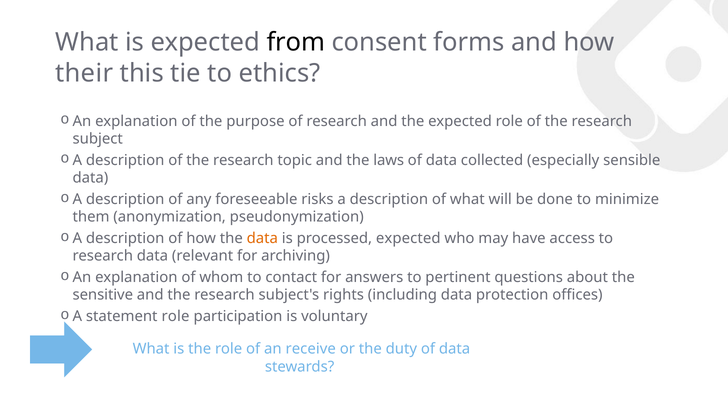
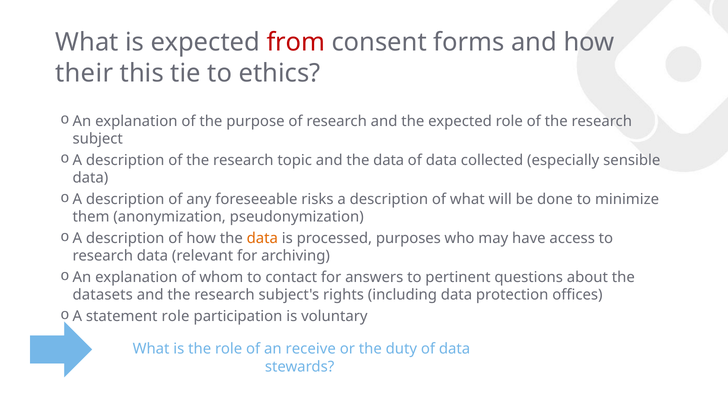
from colour: black -> red
and the laws: laws -> data
processed expected: expected -> purposes
sensitive: sensitive -> datasets
